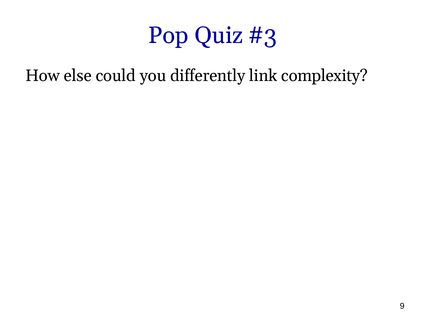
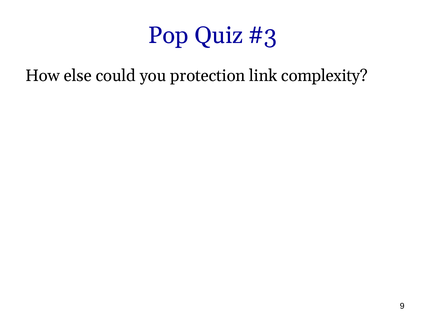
differently: differently -> protection
